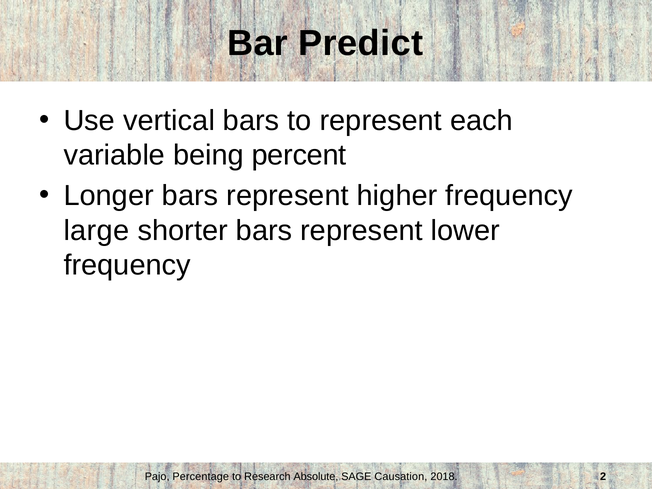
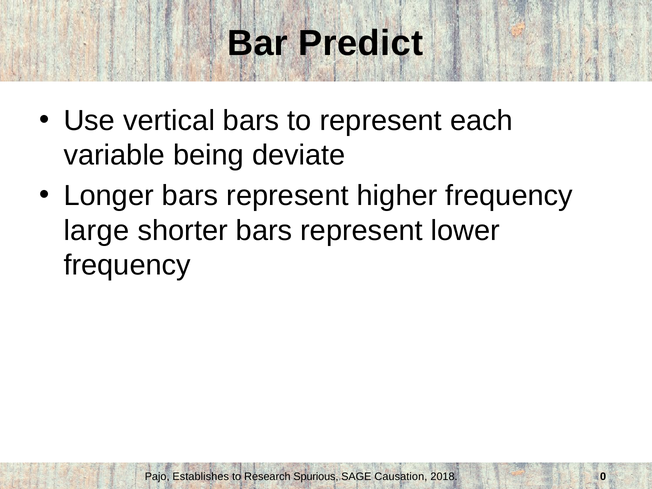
percent: percent -> deviate
Percentage: Percentage -> Establishes
Absolute: Absolute -> Spurious
2: 2 -> 0
